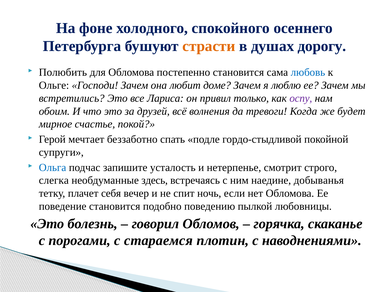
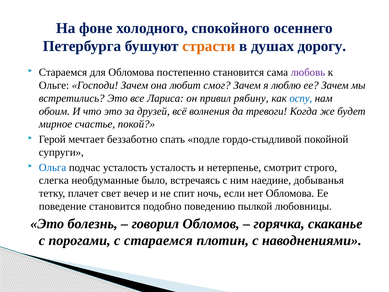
Полюбить at (63, 72): Полюбить -> Стараемся
любовь colour: blue -> purple
доме: доме -> смог
только: только -> рябину
оспу colour: purple -> blue
подчас запишите: запишите -> усталость
здесь: здесь -> было
себя: себя -> свет
